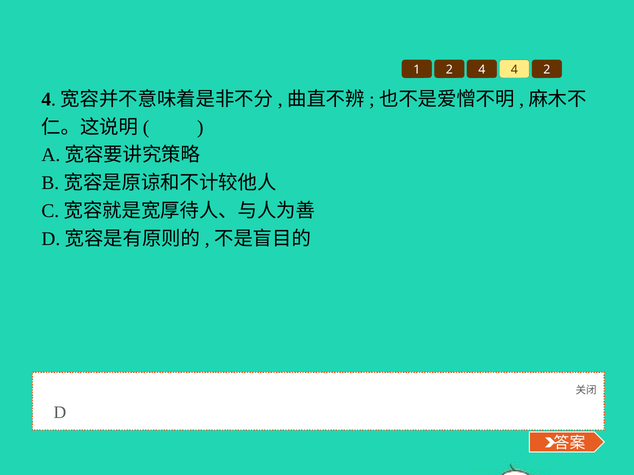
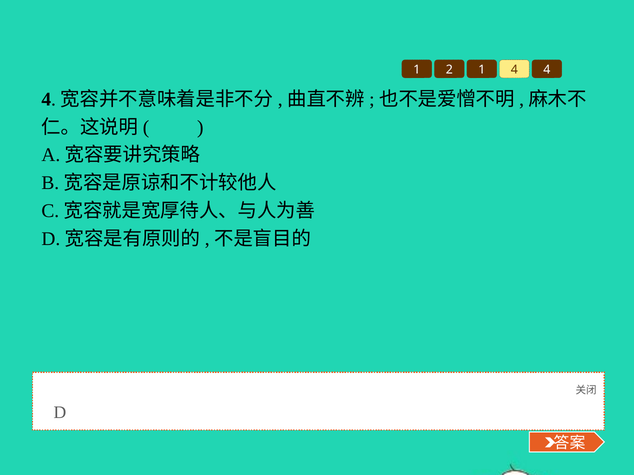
2 4: 4 -> 1
4 2: 2 -> 4
